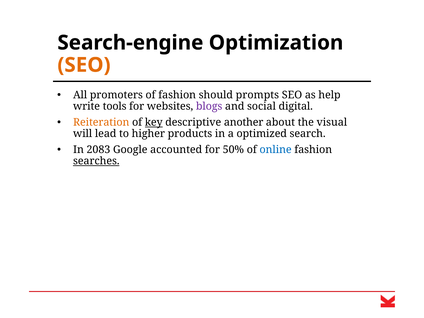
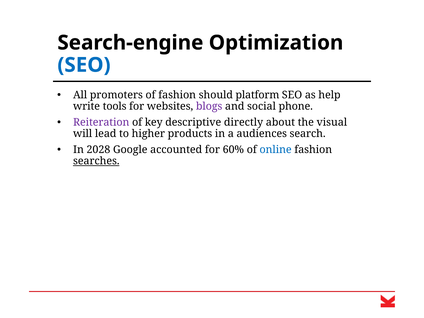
SEO at (84, 65) colour: orange -> blue
prompts: prompts -> platform
digital: digital -> phone
Reiteration colour: orange -> purple
key underline: present -> none
another: another -> directly
optimized: optimized -> audiences
2083: 2083 -> 2028
50%: 50% -> 60%
